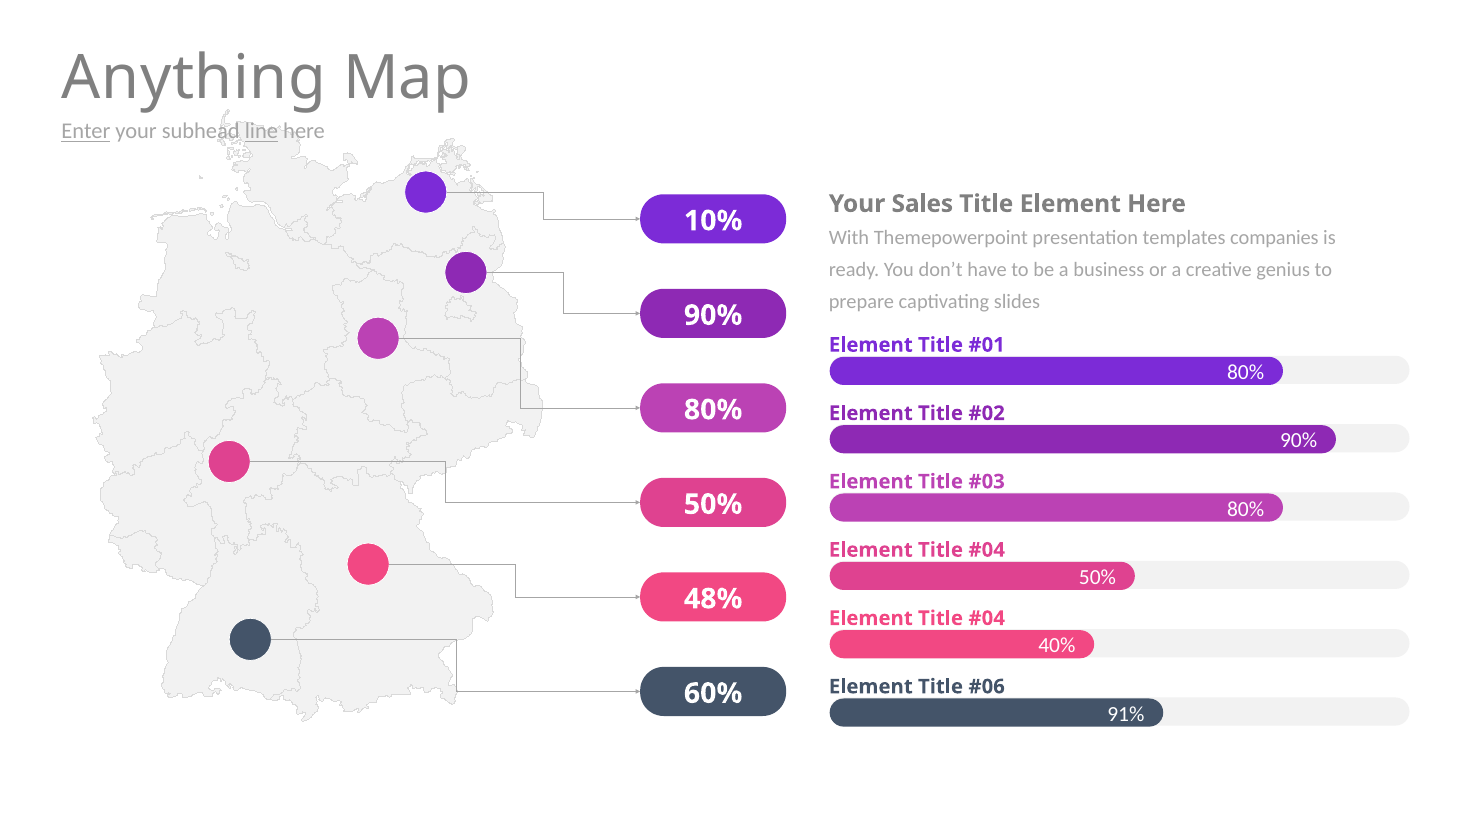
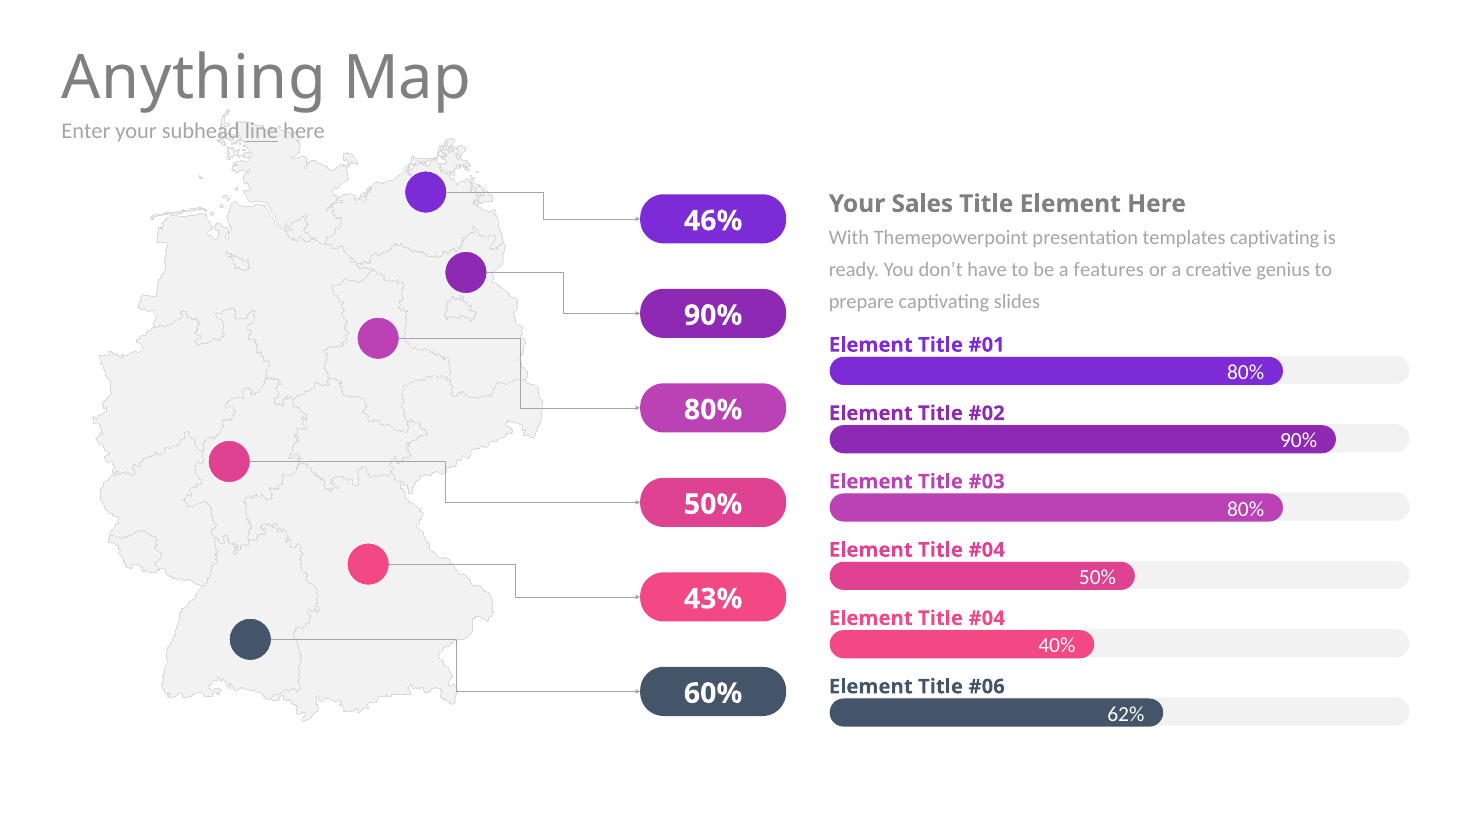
Enter underline: present -> none
10%: 10% -> 46%
templates companies: companies -> captivating
business: business -> features
48%: 48% -> 43%
91%: 91% -> 62%
